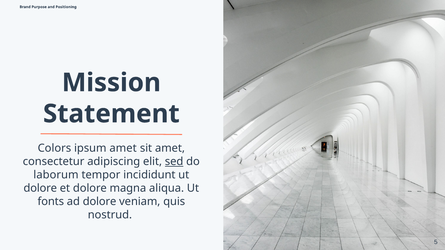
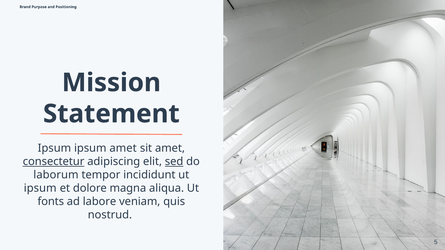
Colors at (54, 148): Colors -> Ipsum
consectetur underline: none -> present
dolore at (40, 188): dolore -> ipsum
ad dolore: dolore -> labore
